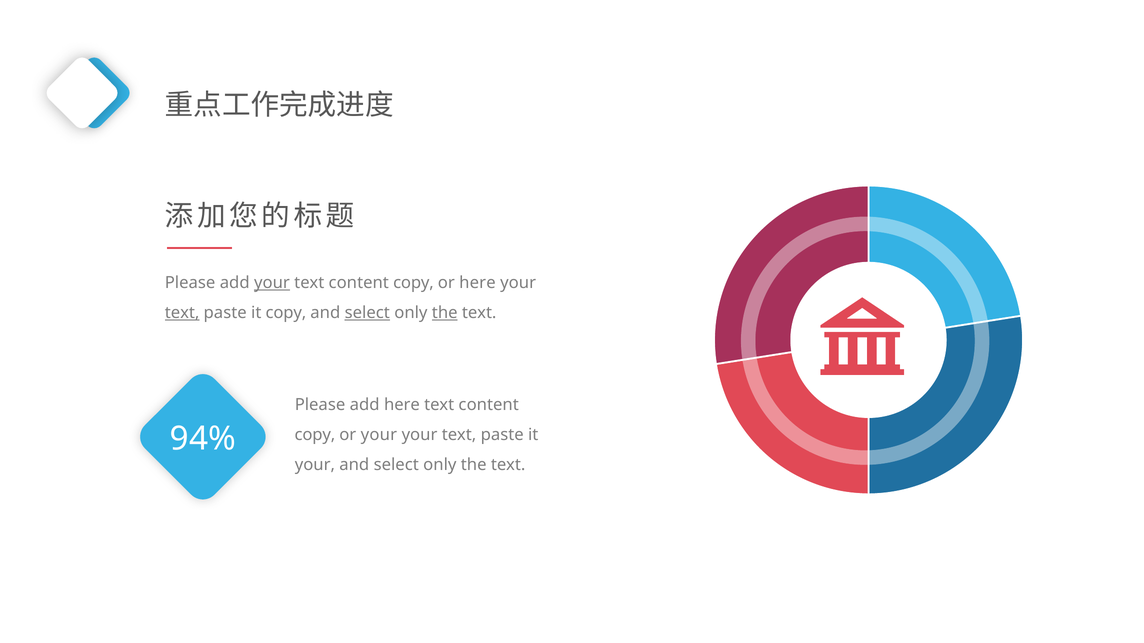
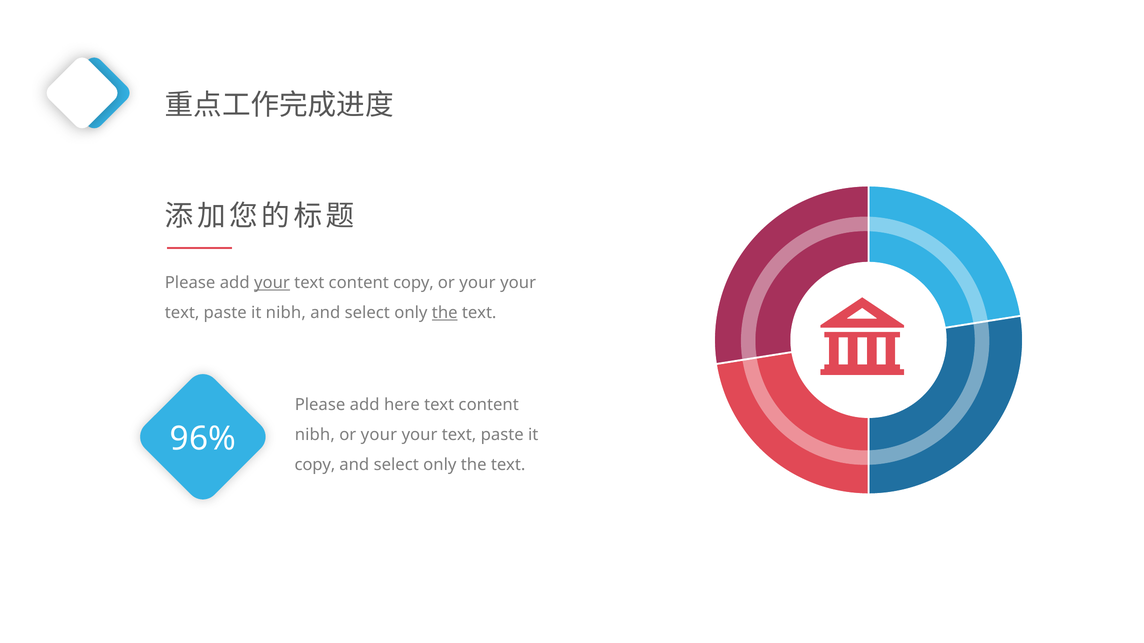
here at (477, 283): here -> your
text at (182, 313) underline: present -> none
it copy: copy -> nibh
select at (367, 313) underline: present -> none
94%: 94% -> 96%
copy at (315, 435): copy -> nibh
your at (315, 465): your -> copy
